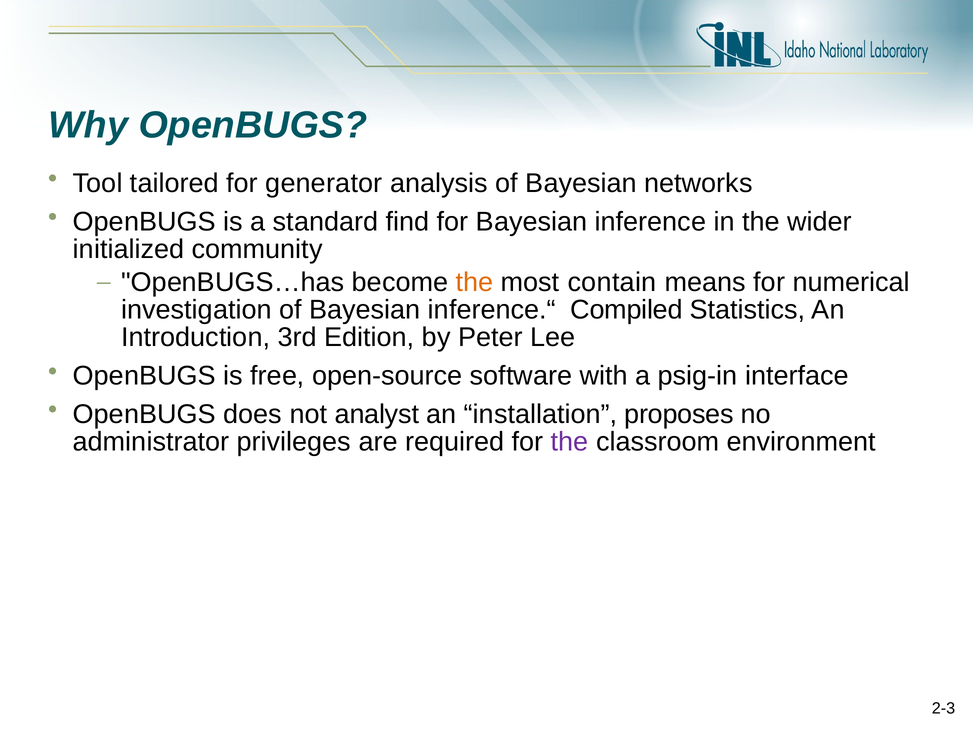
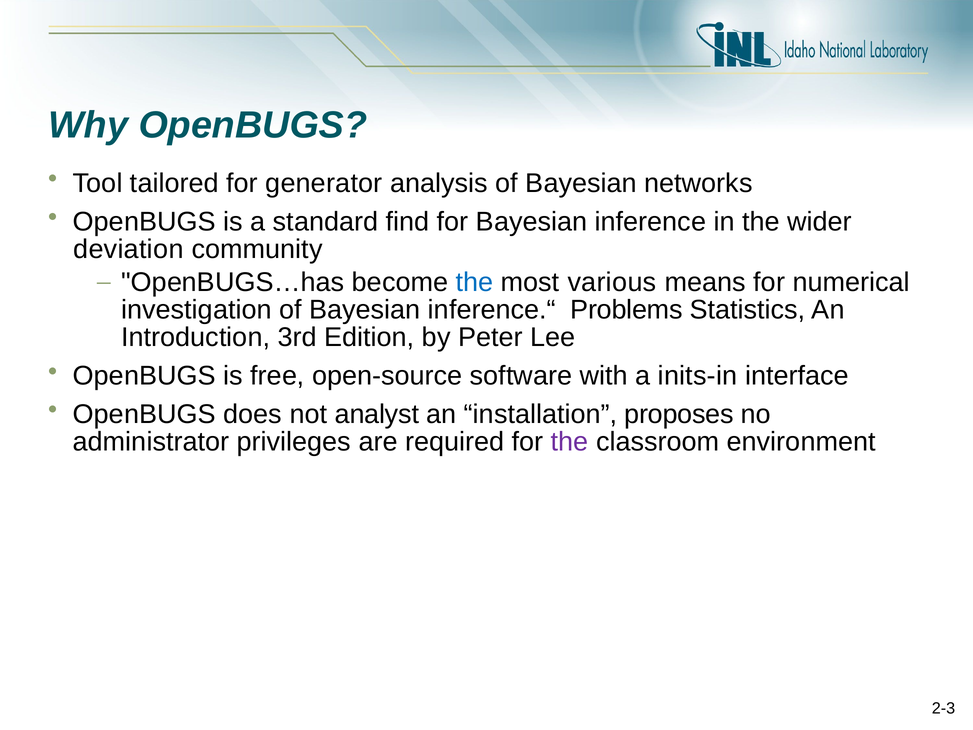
initialized: initialized -> deviation
the at (475, 282) colour: orange -> blue
contain: contain -> various
Compiled: Compiled -> Problems
psig-in: psig-in -> inits-in
